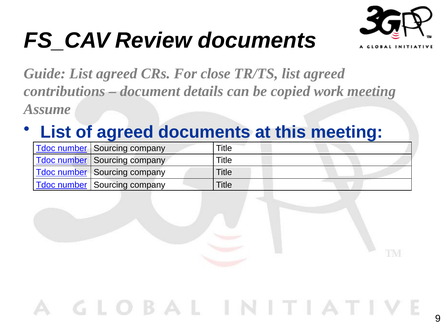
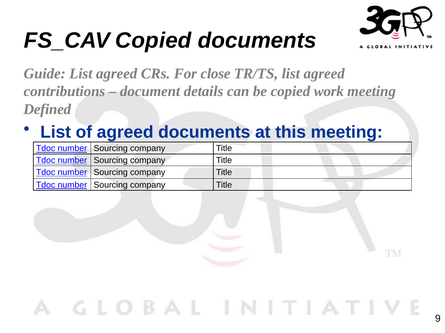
FS_CAV Review: Review -> Copied
Assume: Assume -> Defined
